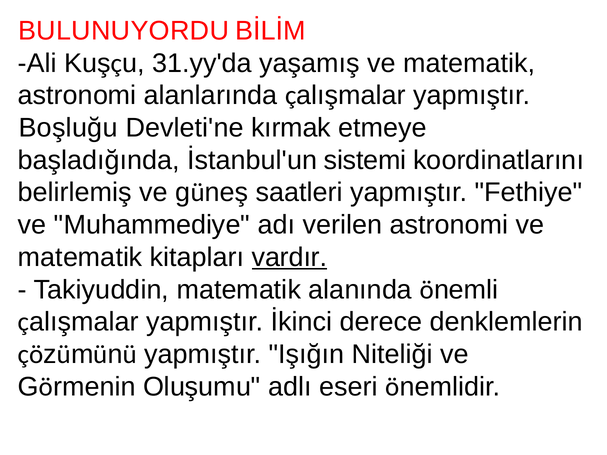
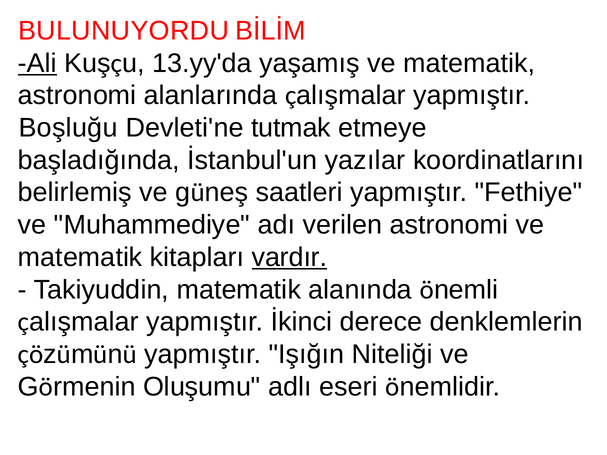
Ali underline: none -> present
31.yy'da: 31.yy'da -> 13.yy'da
kırmak: kırmak -> tutmak
sistemi: sistemi -> yazılar
